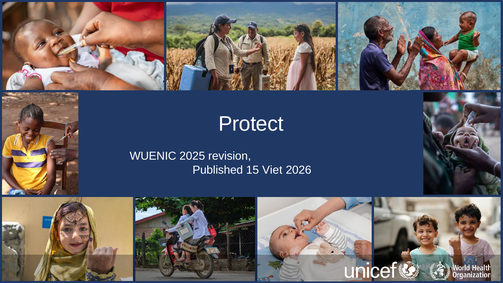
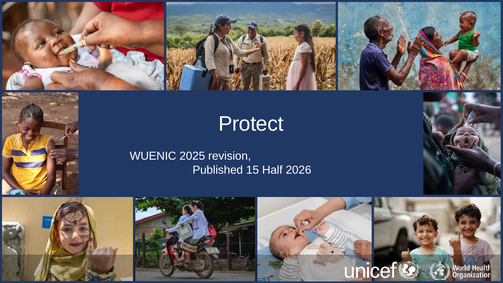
Viet: Viet -> Half
